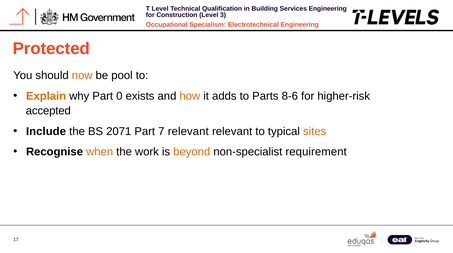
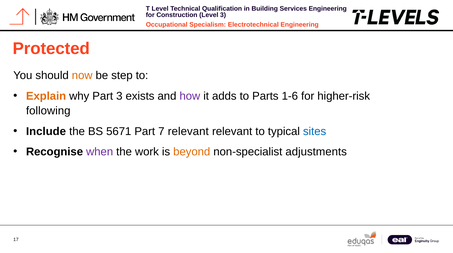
pool: pool -> step
Part 0: 0 -> 3
how colour: orange -> purple
8-6: 8-6 -> 1-6
accepted: accepted -> following
2071: 2071 -> 5671
sites colour: orange -> blue
when colour: orange -> purple
requirement: requirement -> adjustments
